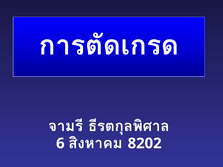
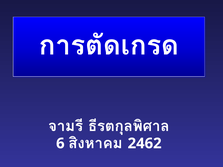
8202: 8202 -> 2462
